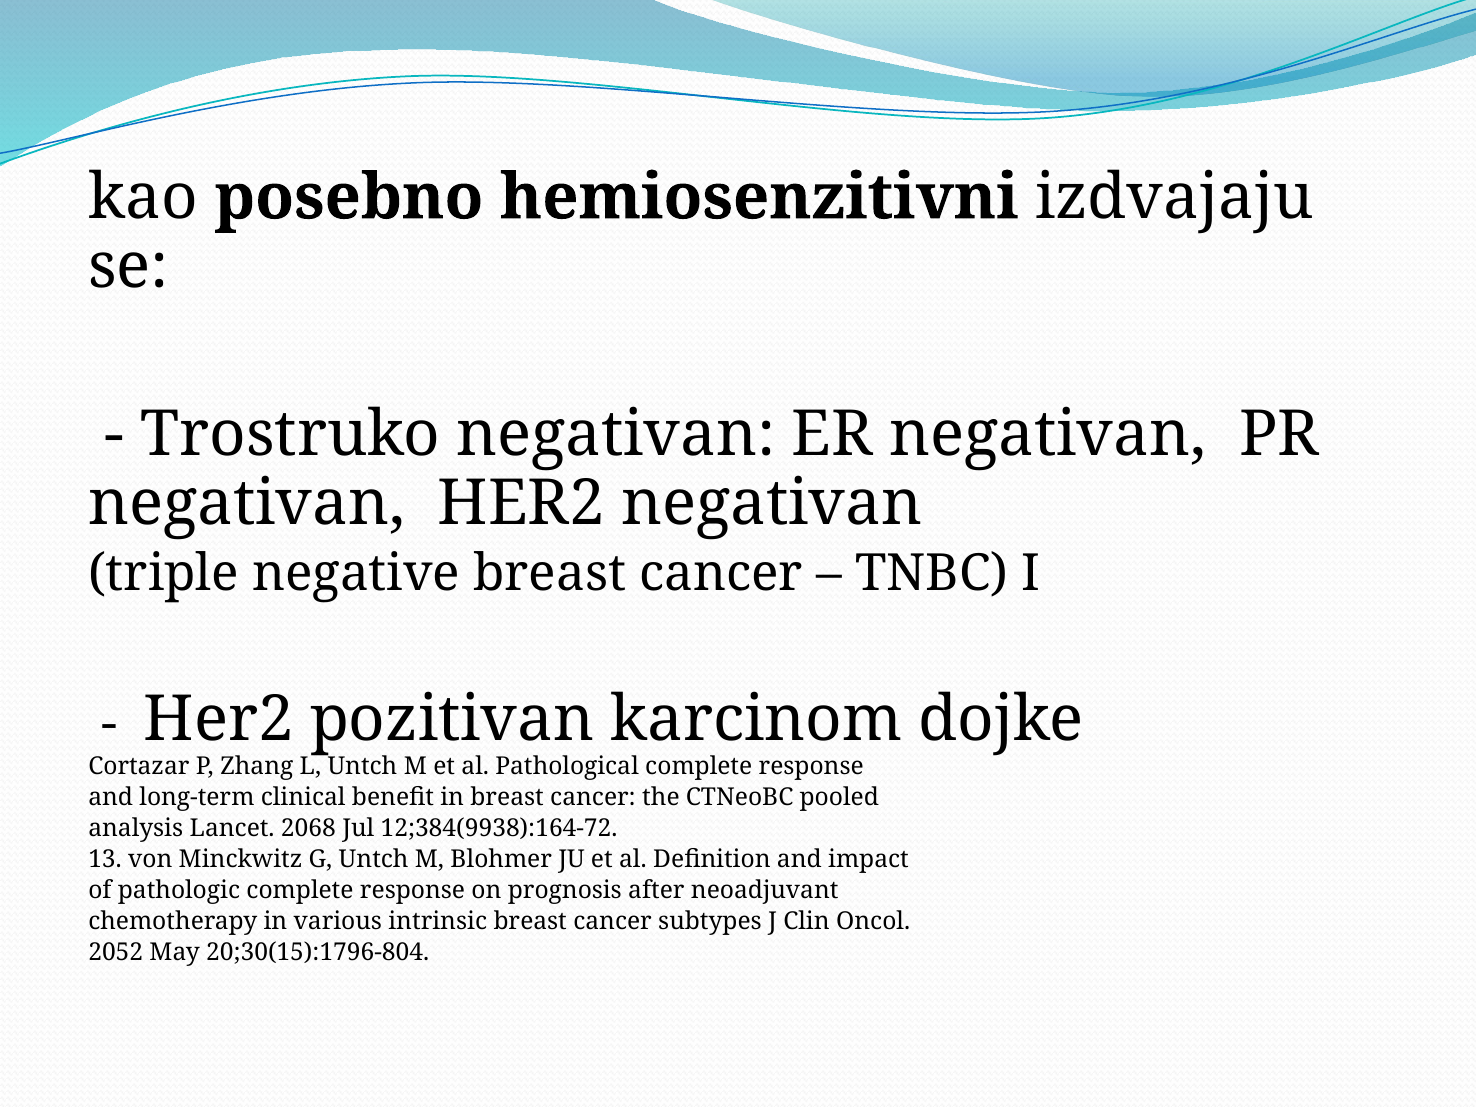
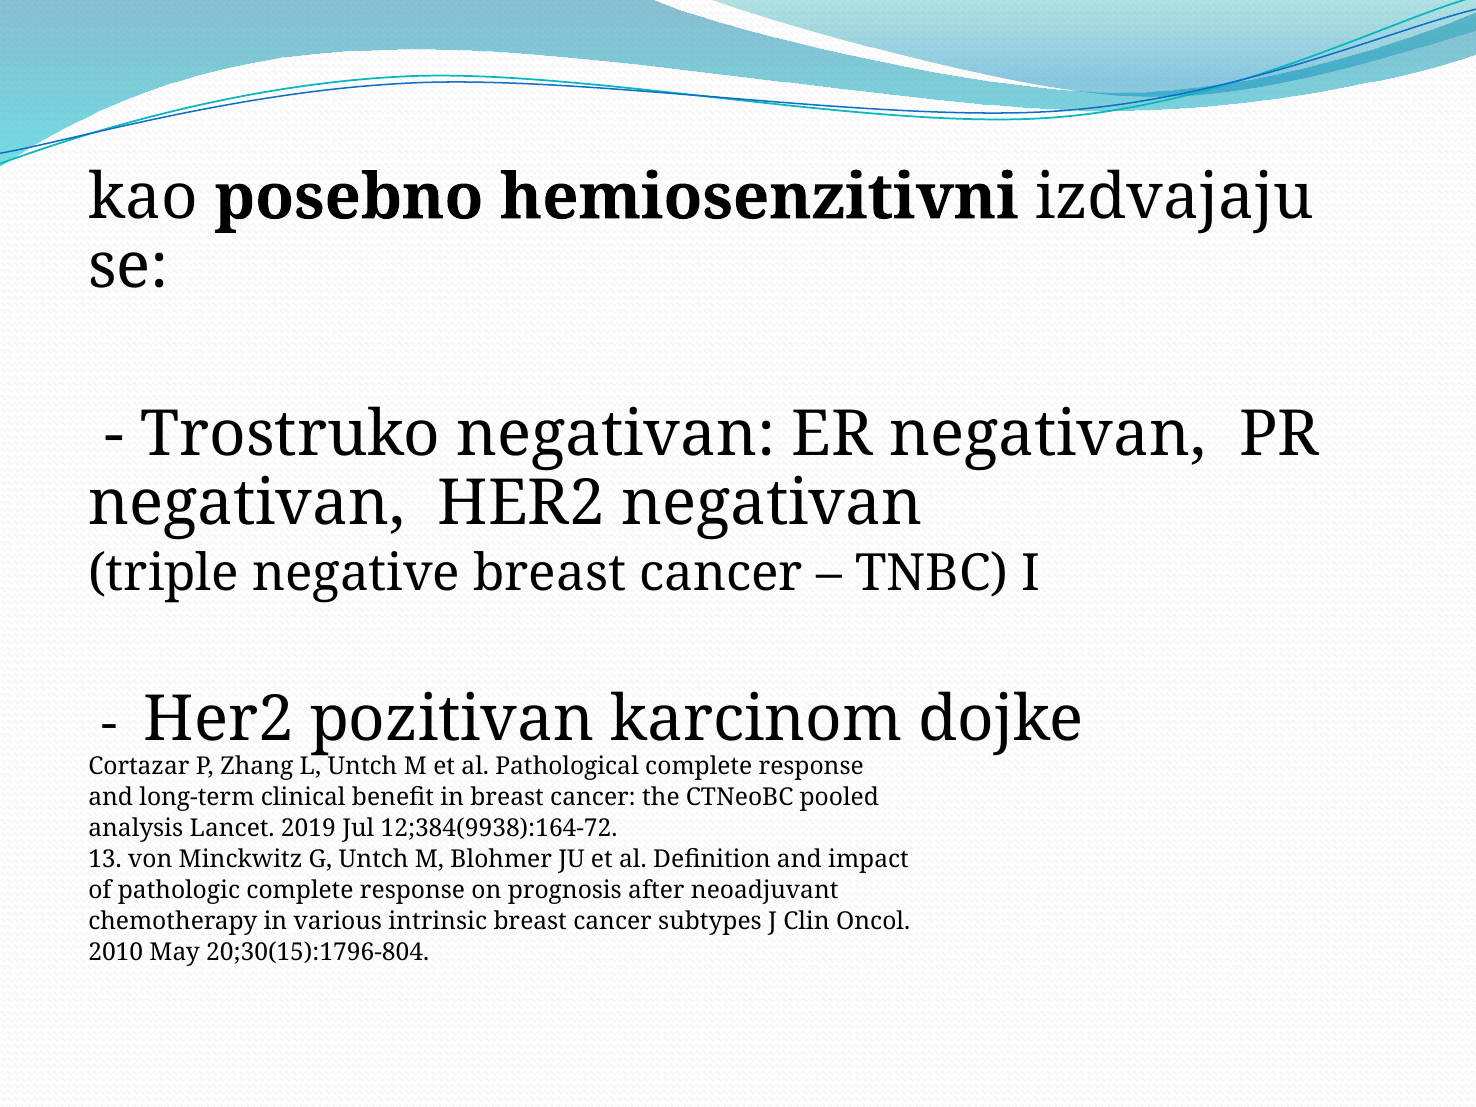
2068: 2068 -> 2019
2052: 2052 -> 2010
